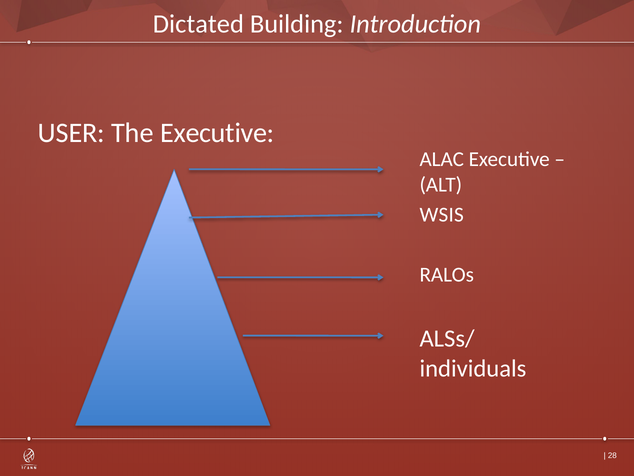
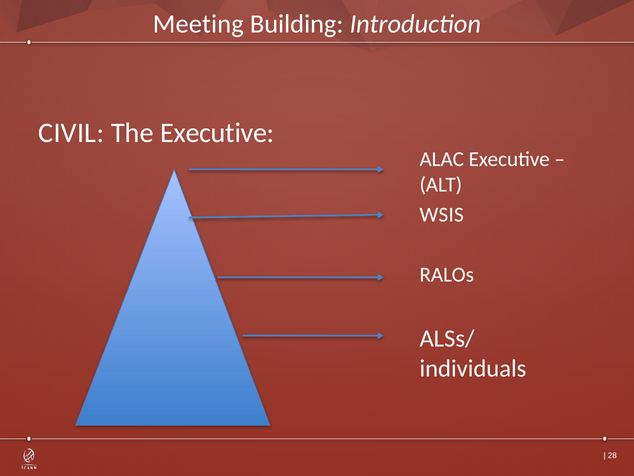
Dictated: Dictated -> Meeting
USER: USER -> CIVIL
